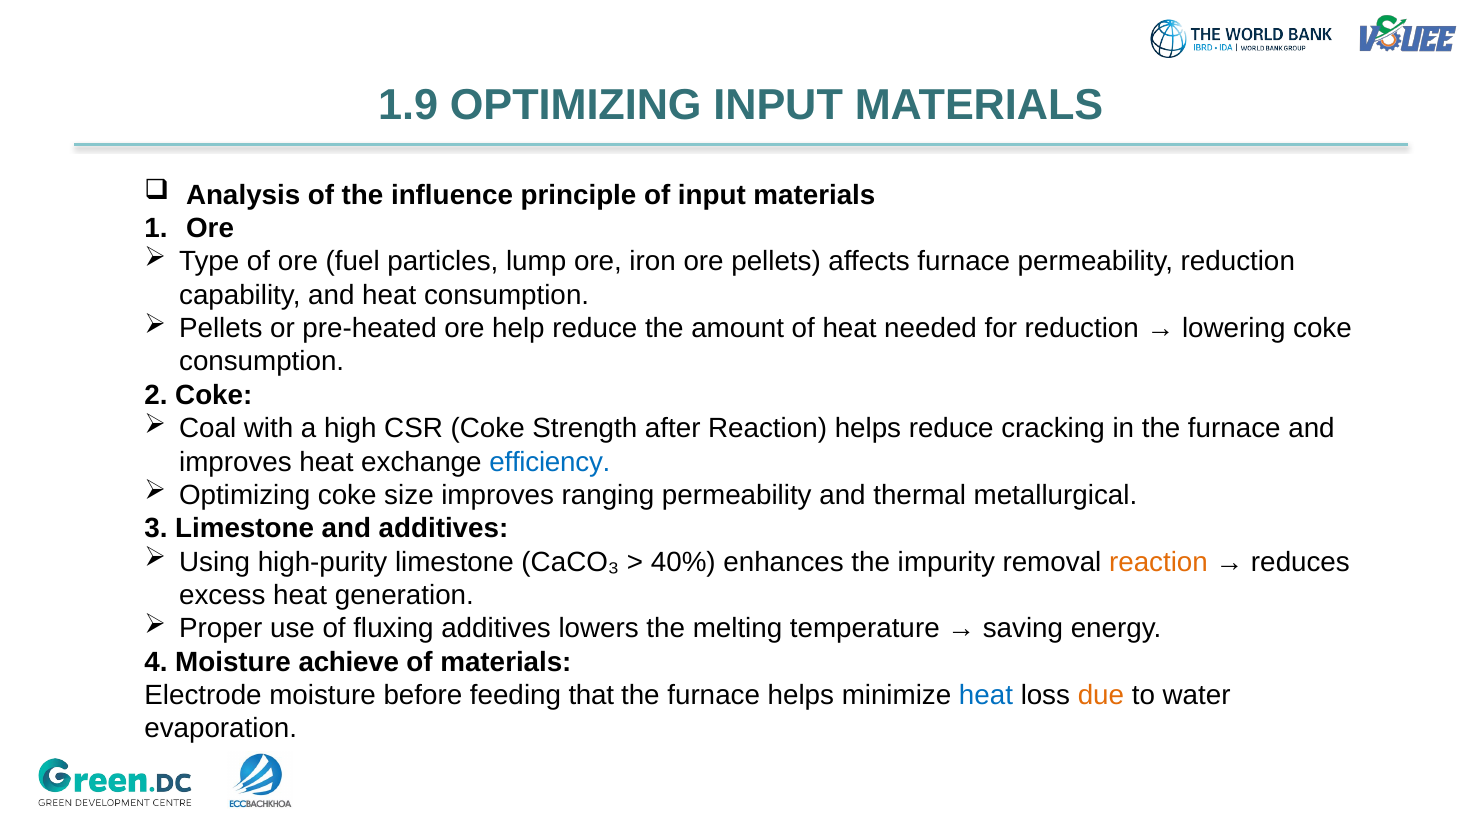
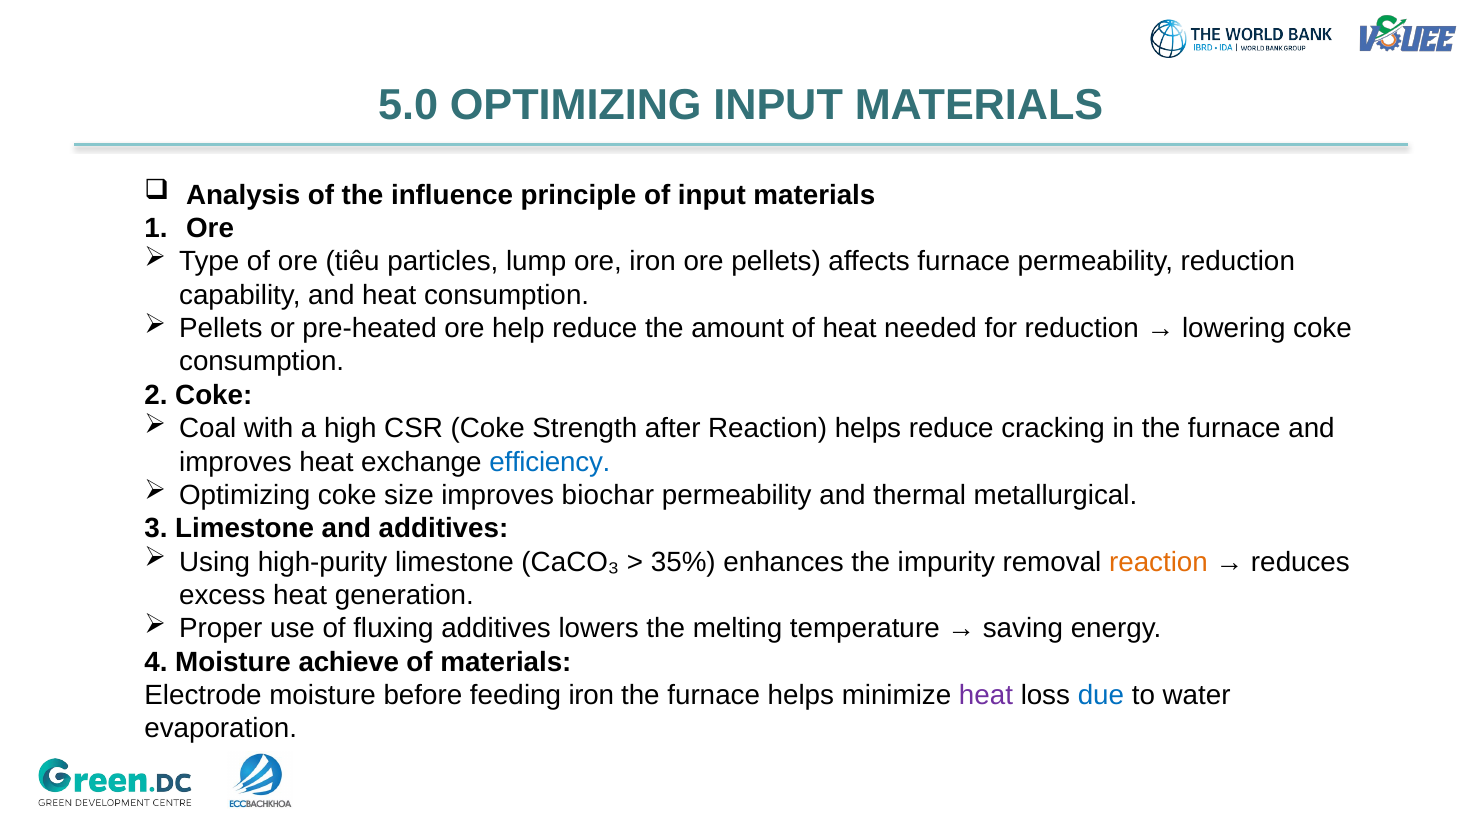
1.9: 1.9 -> 5.0
fuel: fuel -> tiêu
ranging: ranging -> biochar
40%: 40% -> 35%
feeding that: that -> iron
heat at (986, 695) colour: blue -> purple
due colour: orange -> blue
